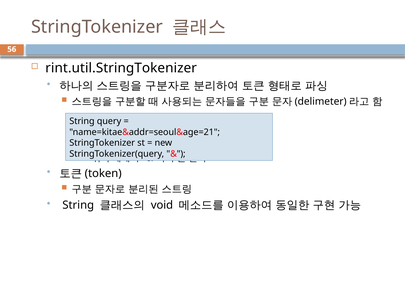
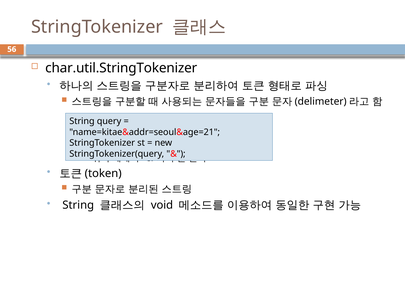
rint.util.StringTokenizer: rint.util.StringTokenizer -> char.util.StringTokenizer
